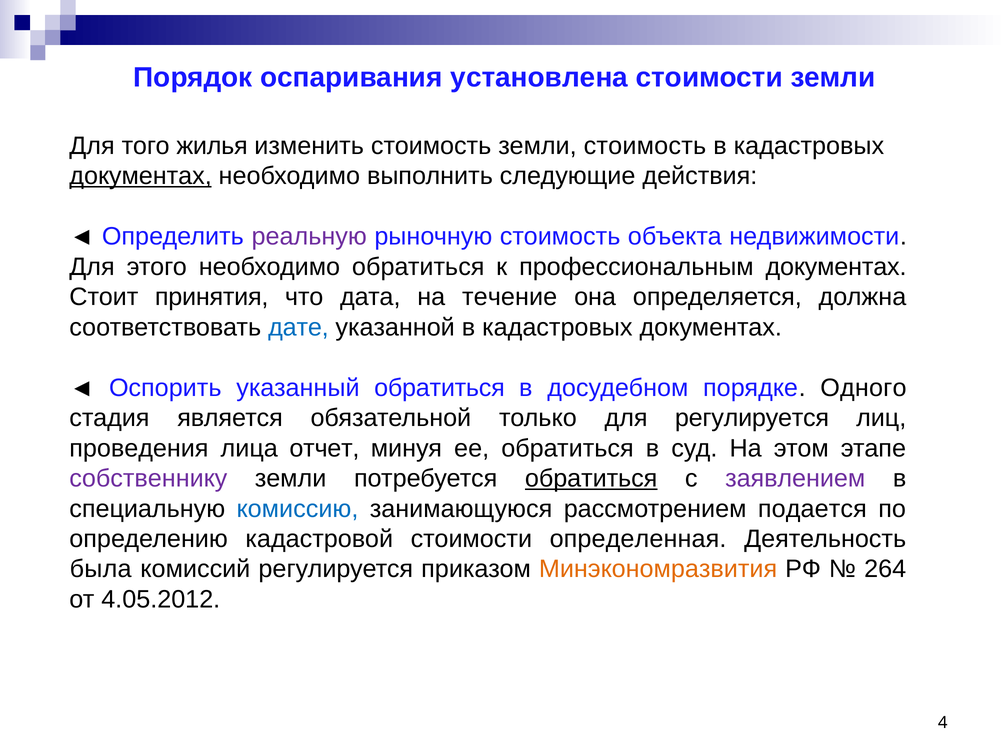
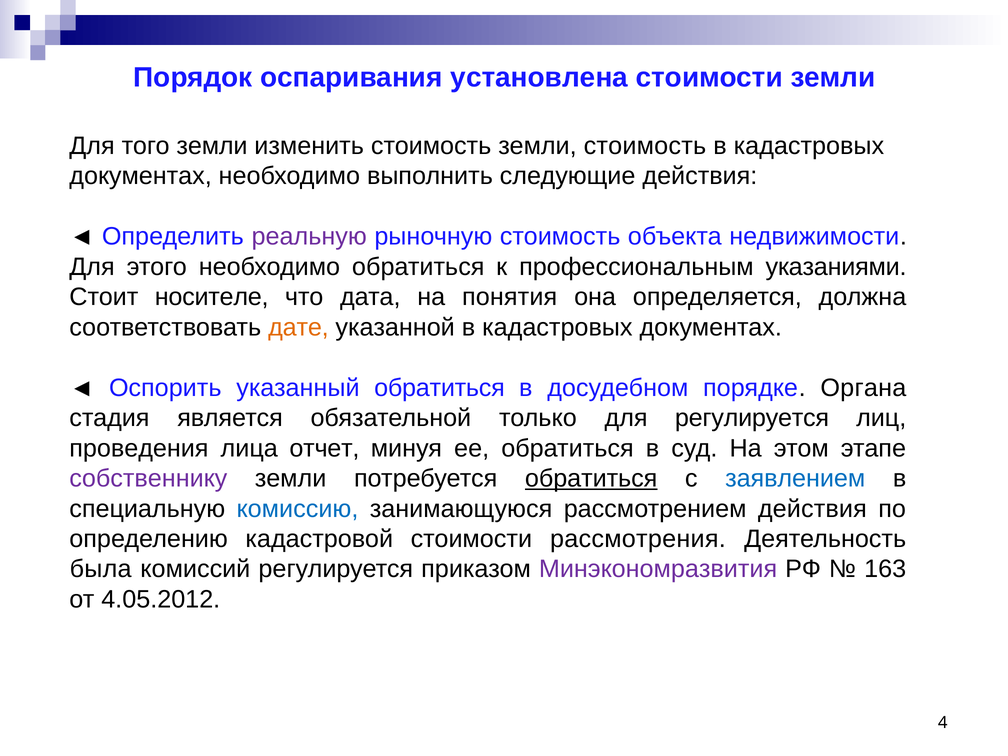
того жилья: жилья -> земли
документах at (141, 176) underline: present -> none
профессиональным документах: документах -> указаниями
принятия: принятия -> носителе
течение: течение -> понятия
дате colour: blue -> orange
Одного: Одного -> Органа
заявлением colour: purple -> blue
рассмотрением подается: подается -> действия
определенная: определенная -> рассмотрения
Минэкономразвития colour: orange -> purple
264: 264 -> 163
